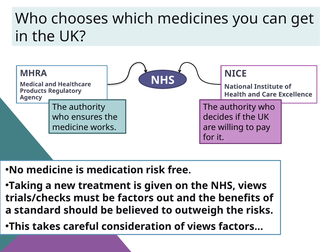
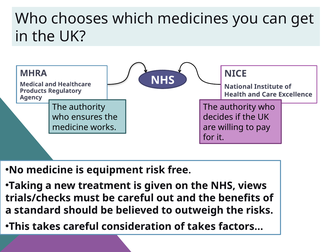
medication: medication -> equipment
be factors: factors -> careful
of views: views -> takes
